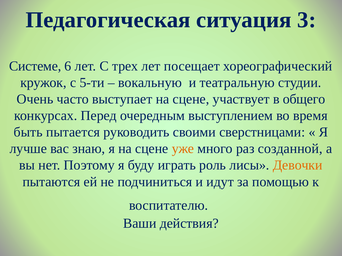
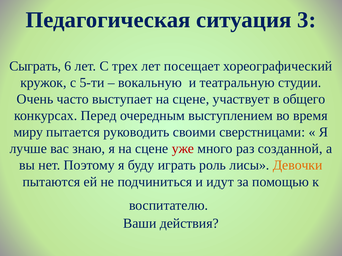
Системе: Системе -> Сыграть
быть: быть -> миру
уже colour: orange -> red
